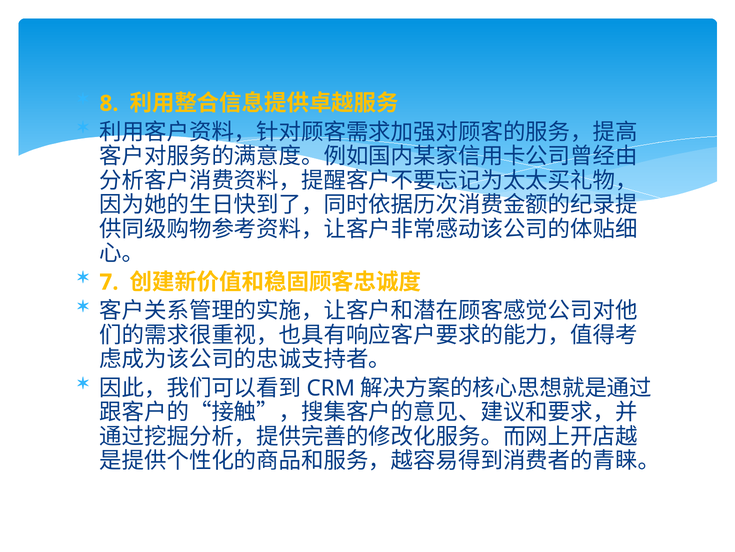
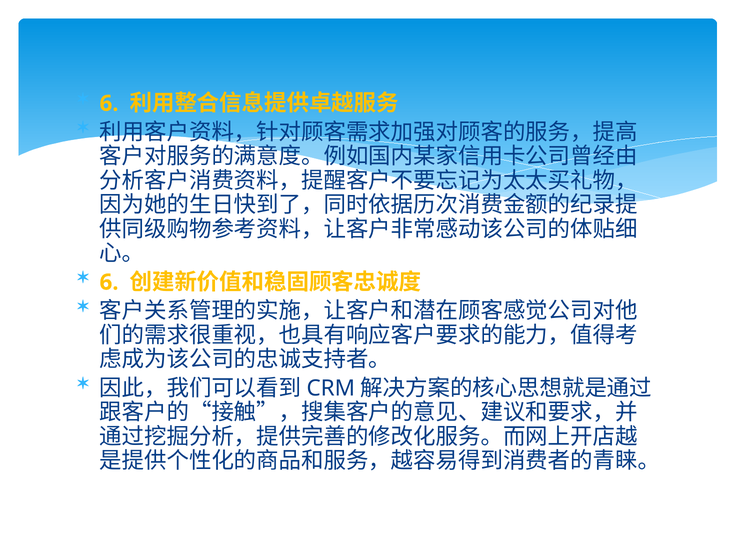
8 at (109, 103): 8 -> 6
7 at (109, 282): 7 -> 6
